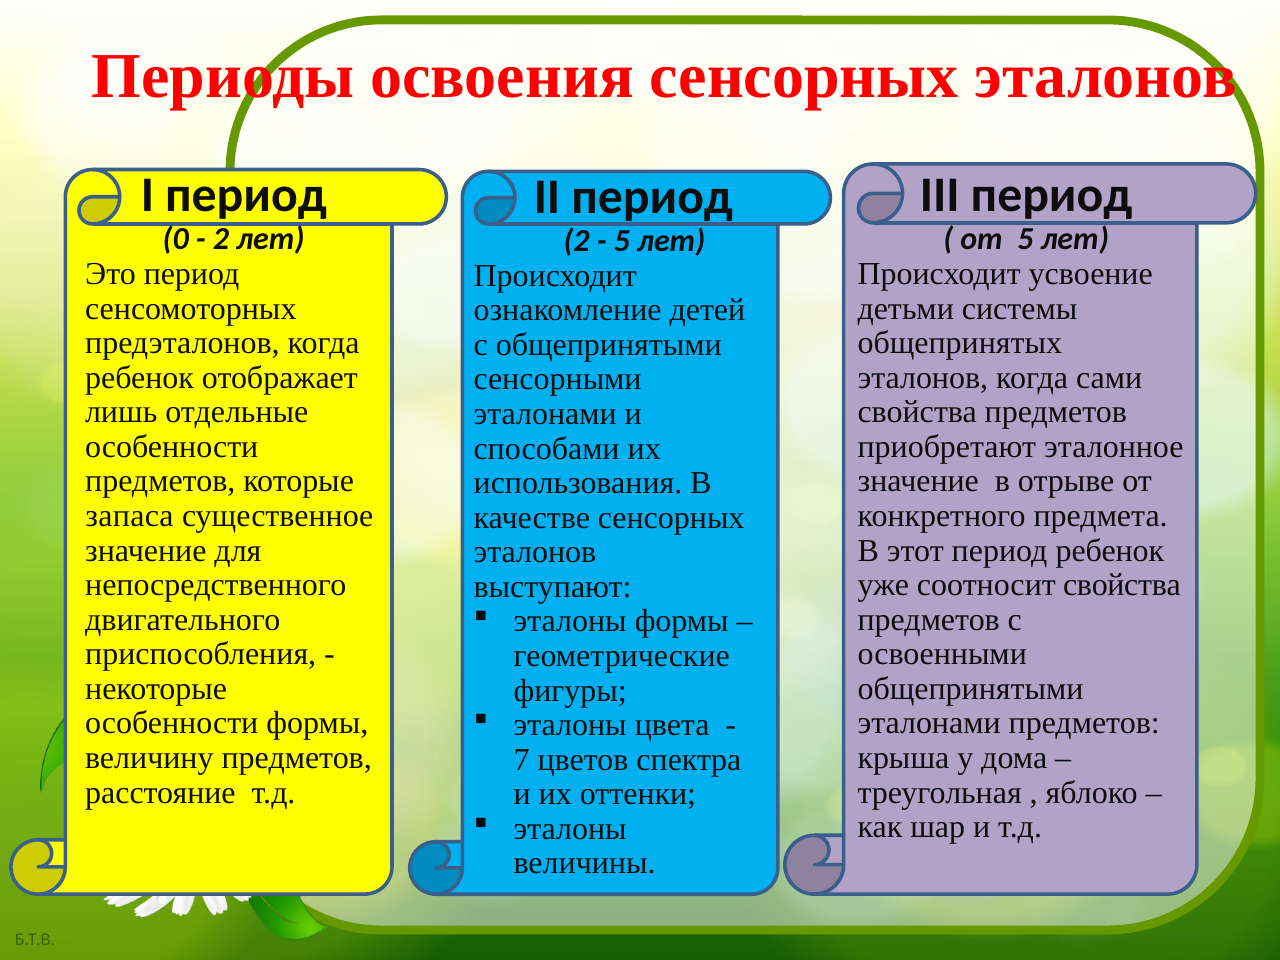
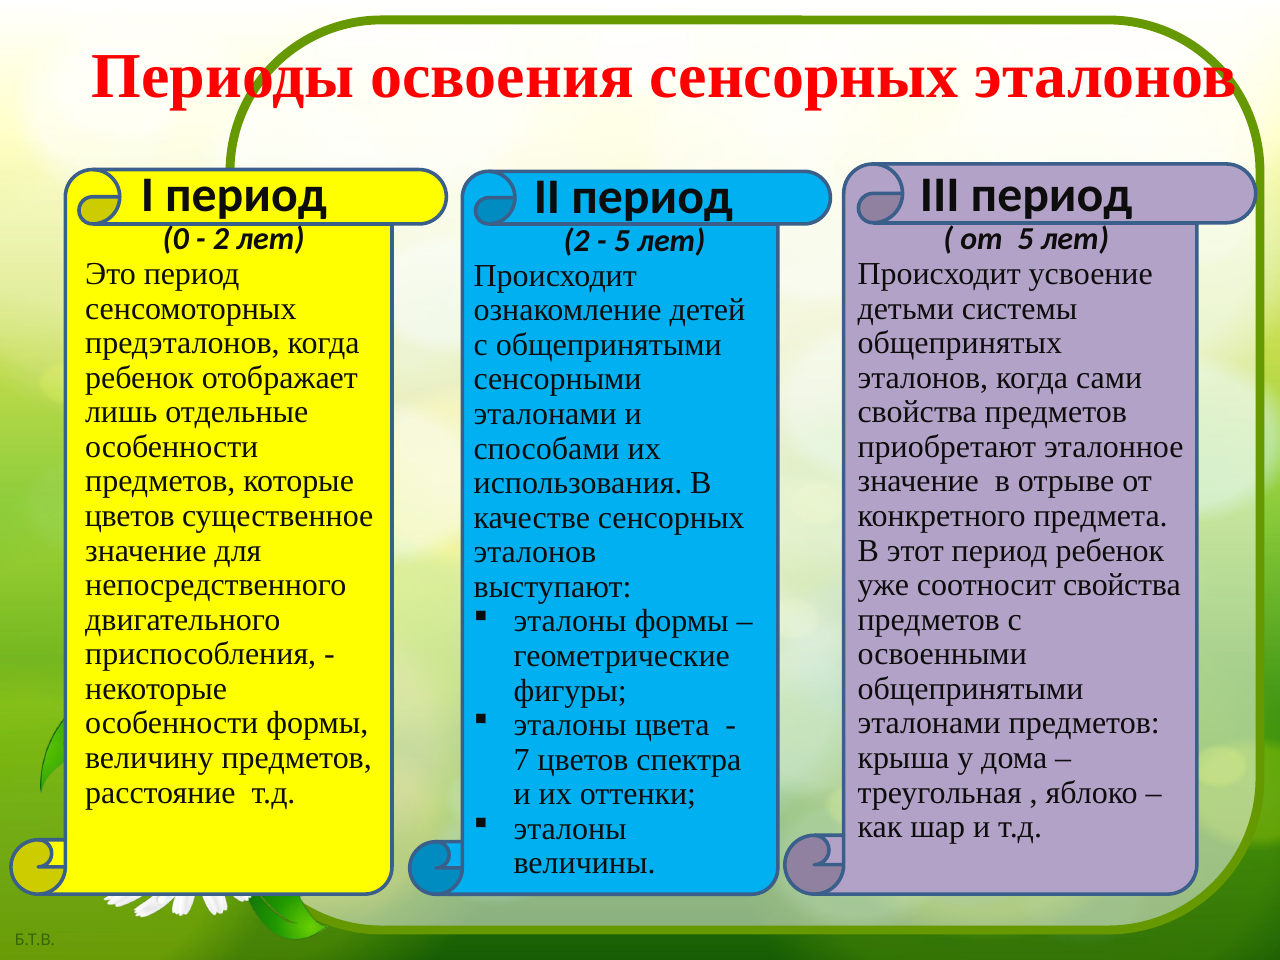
запаса at (129, 516): запаса -> цветов
